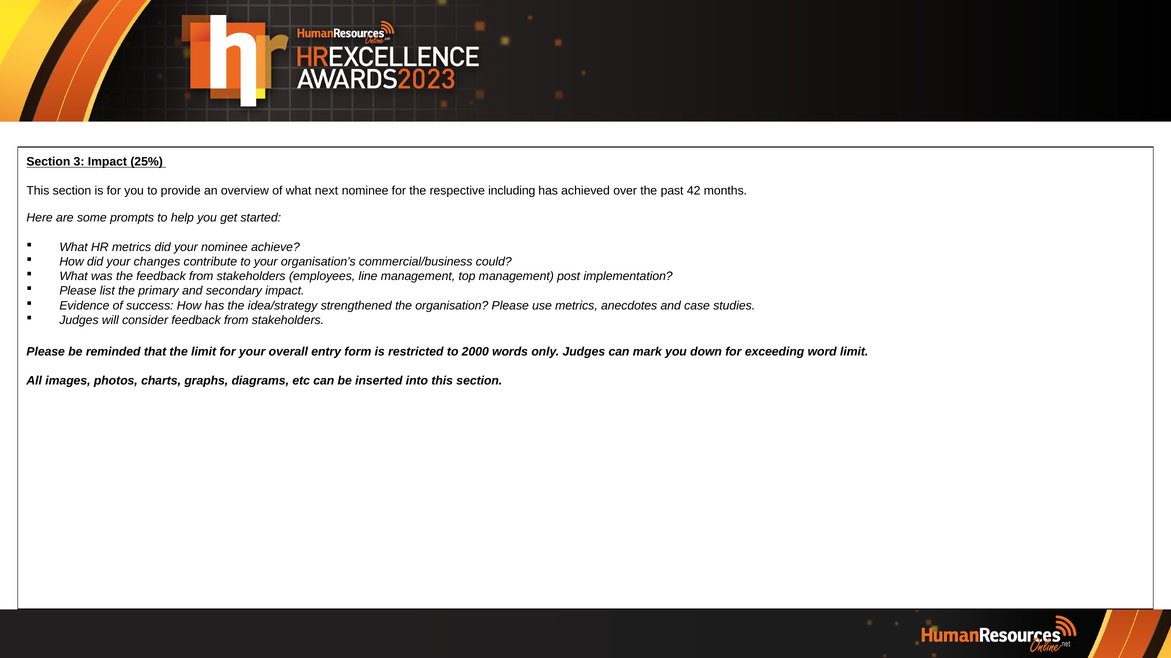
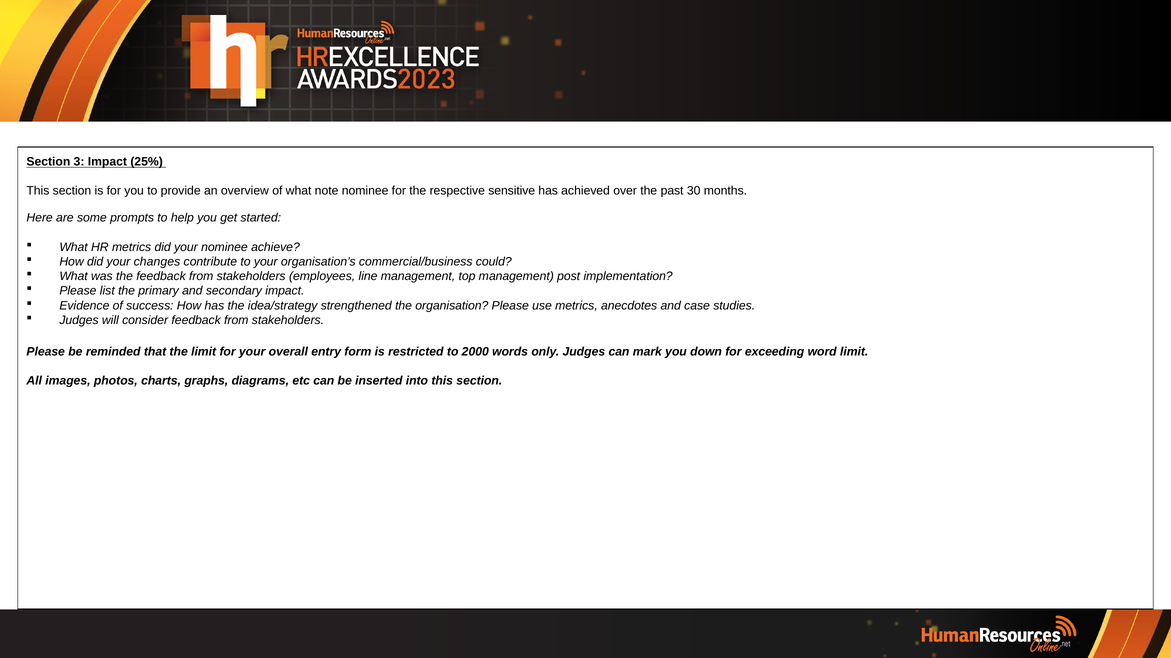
next: next -> note
including: including -> sensitive
42: 42 -> 30
